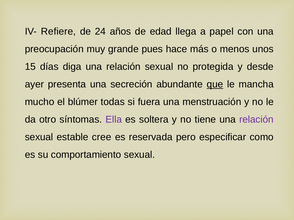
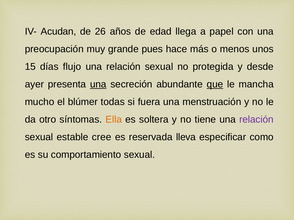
Refiere: Refiere -> Acudan
24: 24 -> 26
diga: diga -> flujo
una at (98, 84) underline: none -> present
Ella colour: purple -> orange
pero: pero -> lleva
